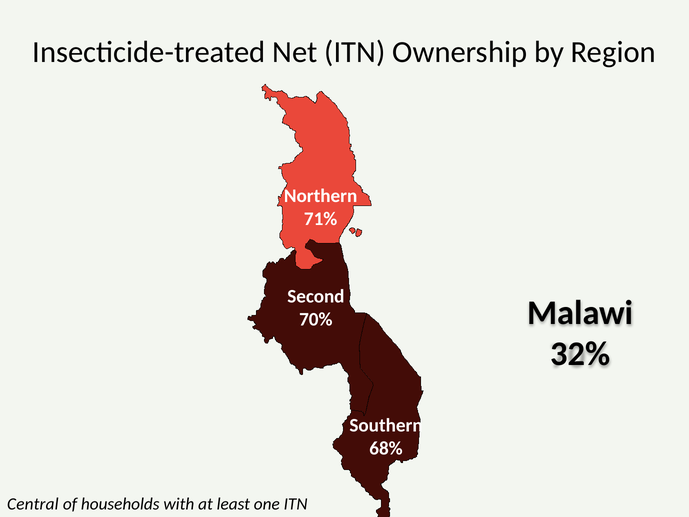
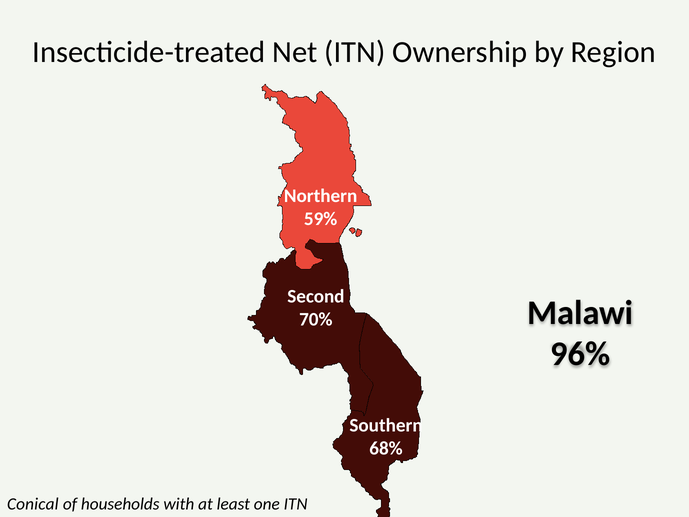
71%: 71% -> 59%
32%: 32% -> 96%
Central: Central -> Conical
